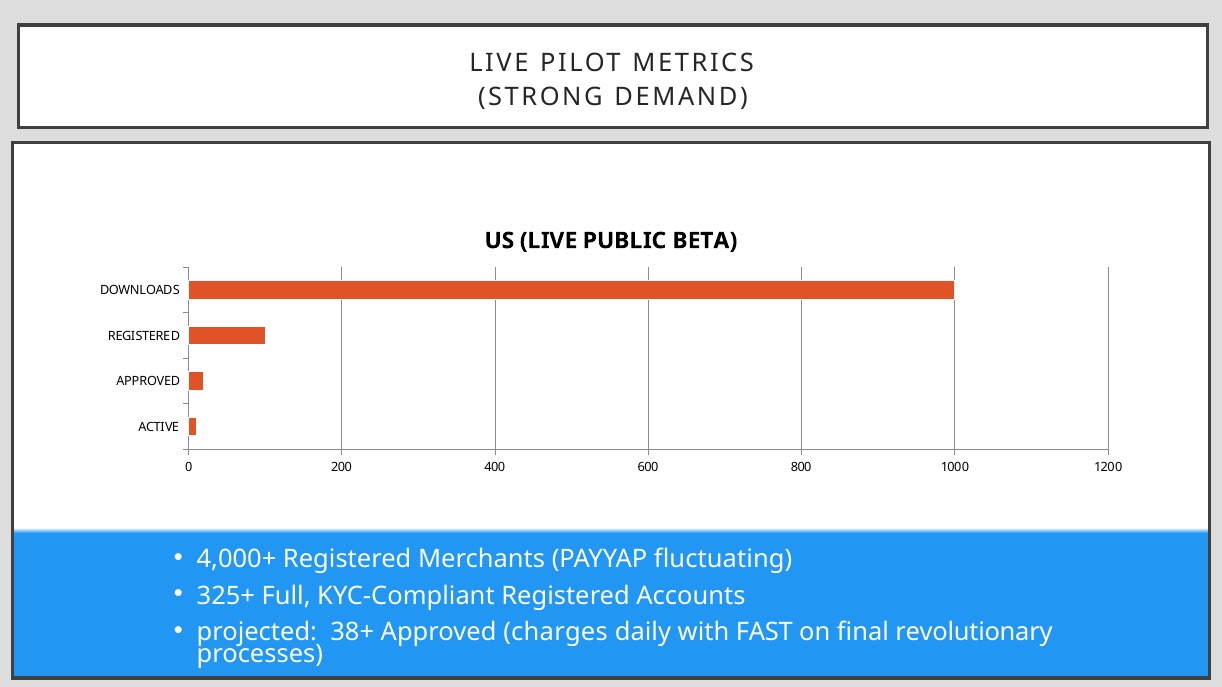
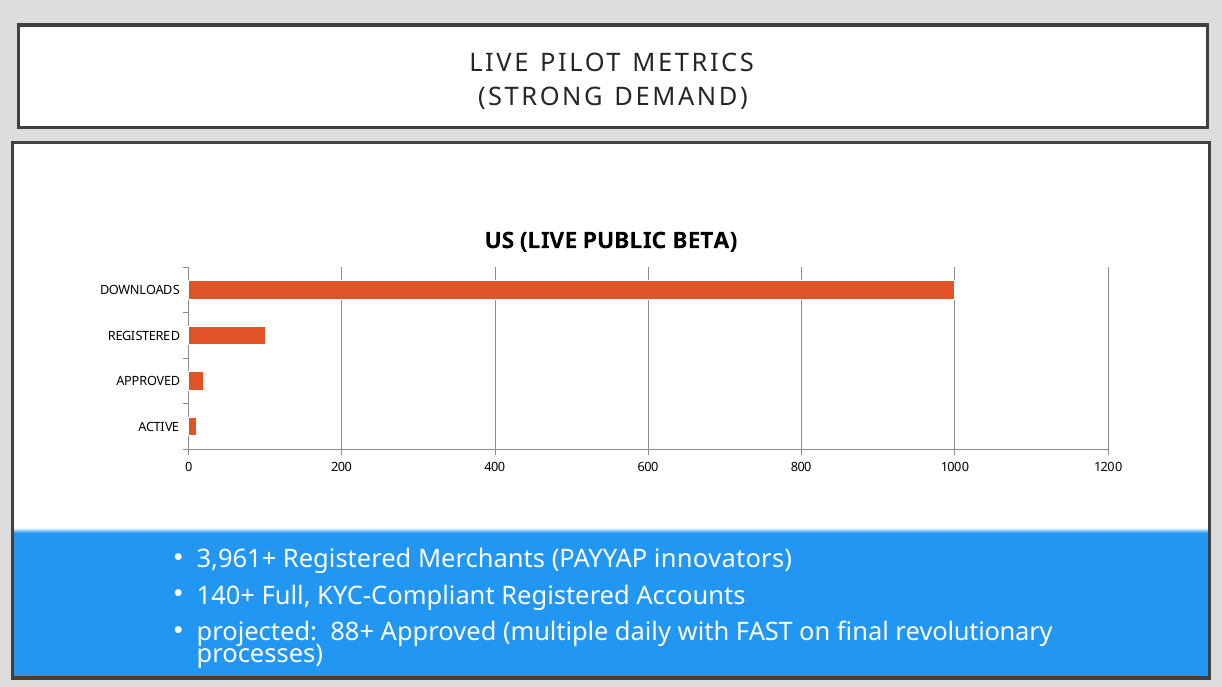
4,000+: 4,000+ -> 3,961+
fluctuating: fluctuating -> innovators
325+: 325+ -> 140+
38+: 38+ -> 88+
charges: charges -> multiple
